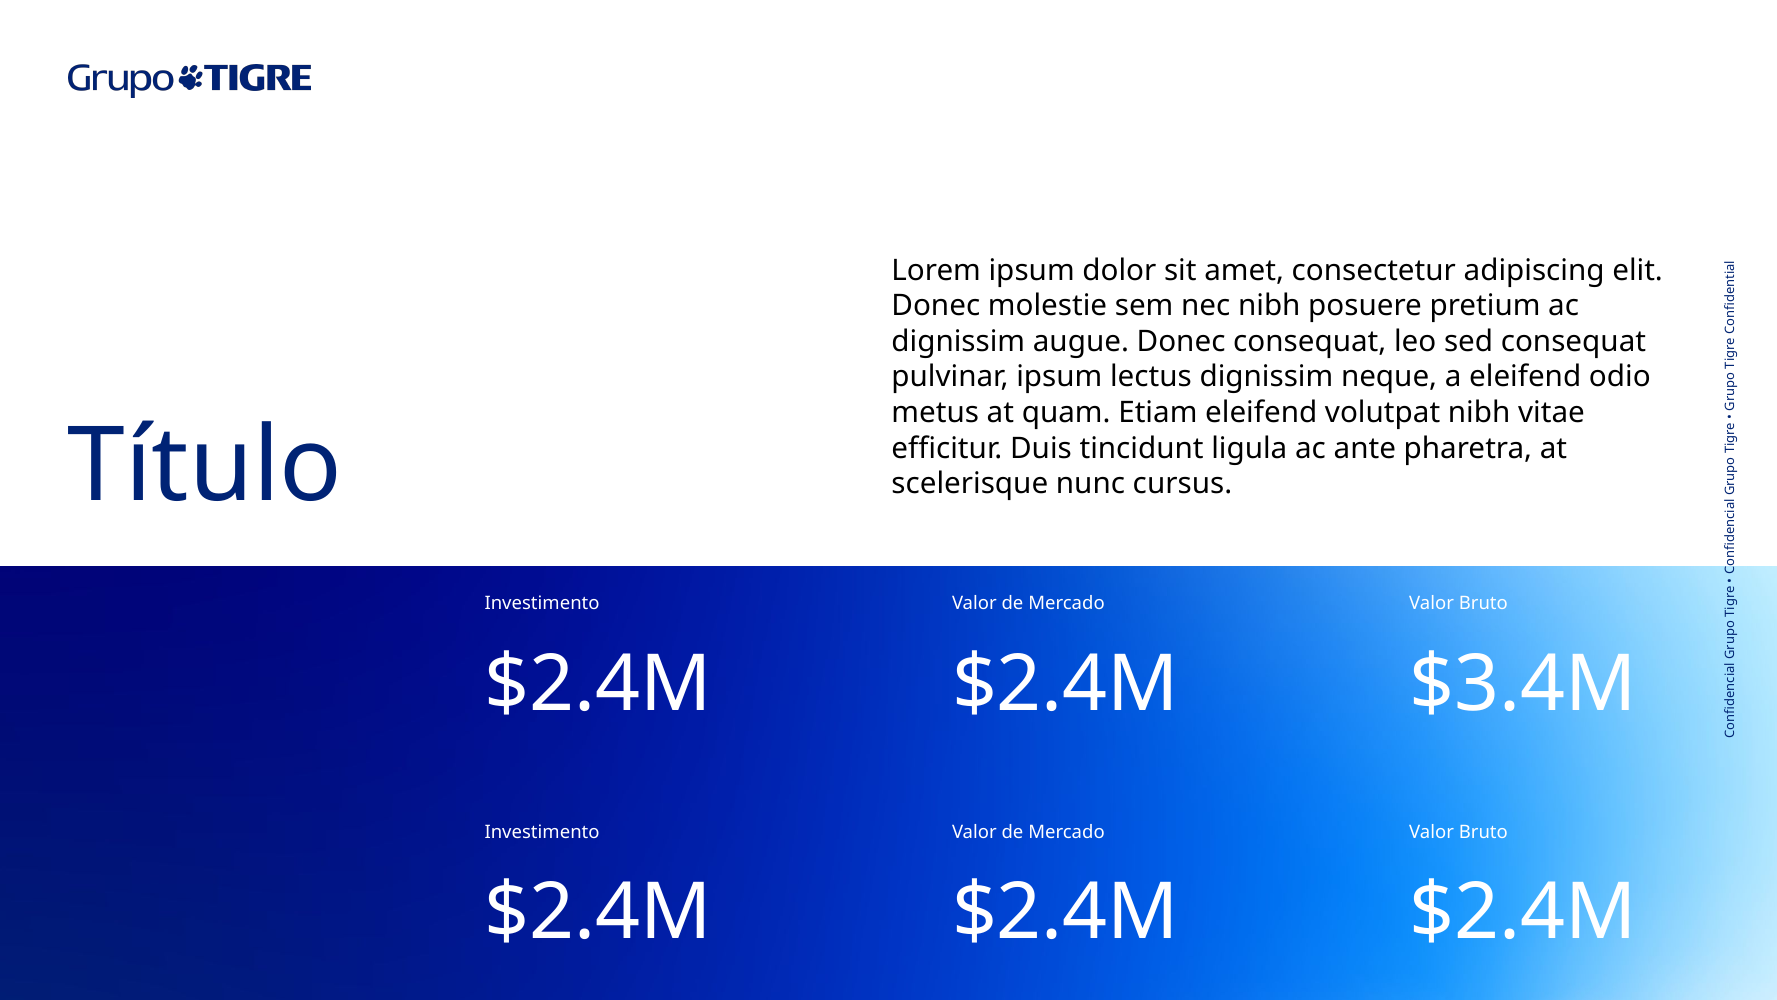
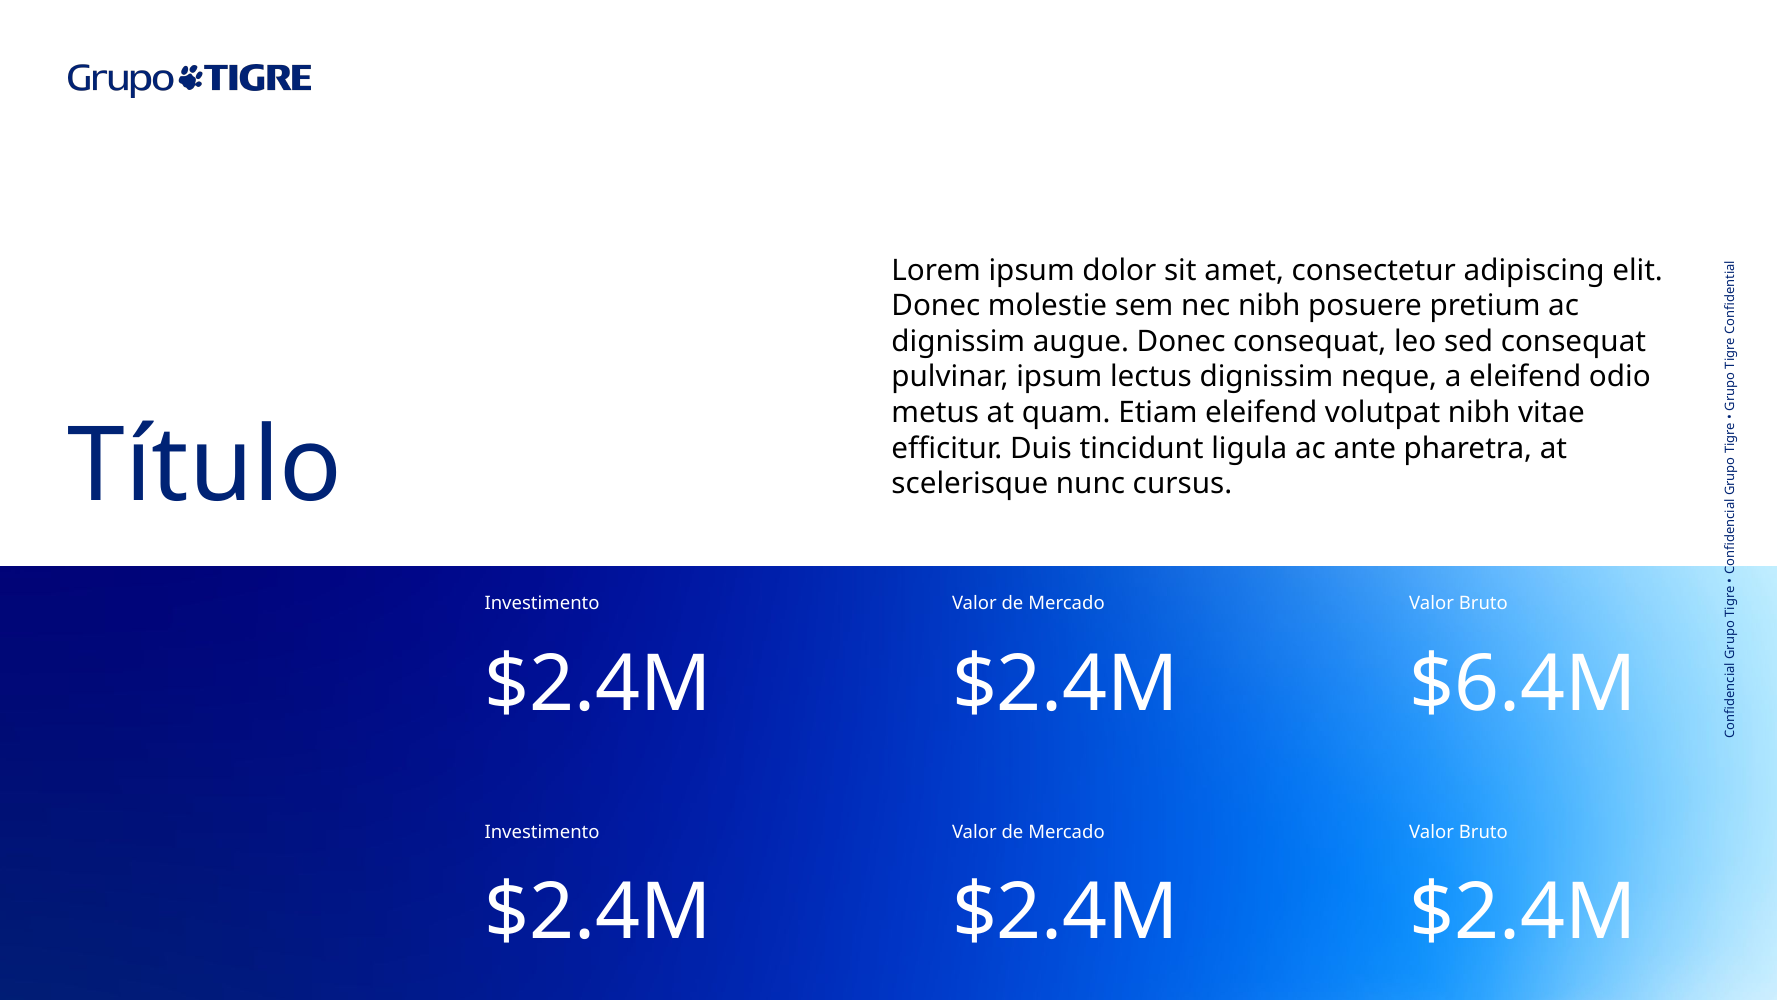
$3.4M: $3.4M -> $6.4M
